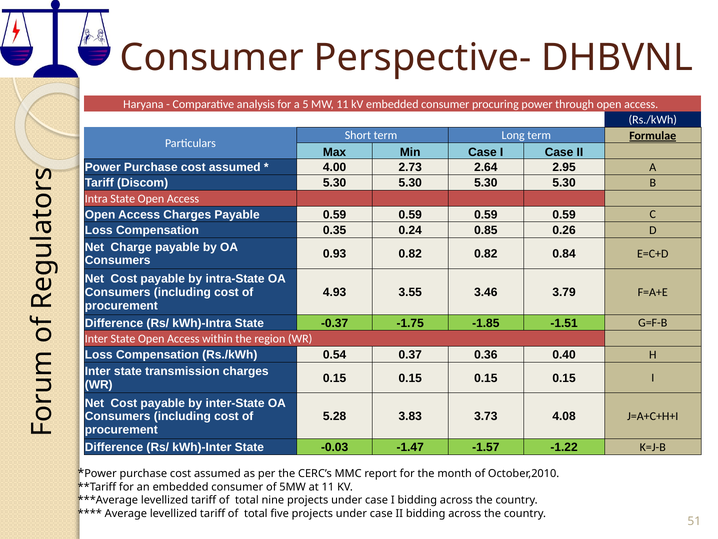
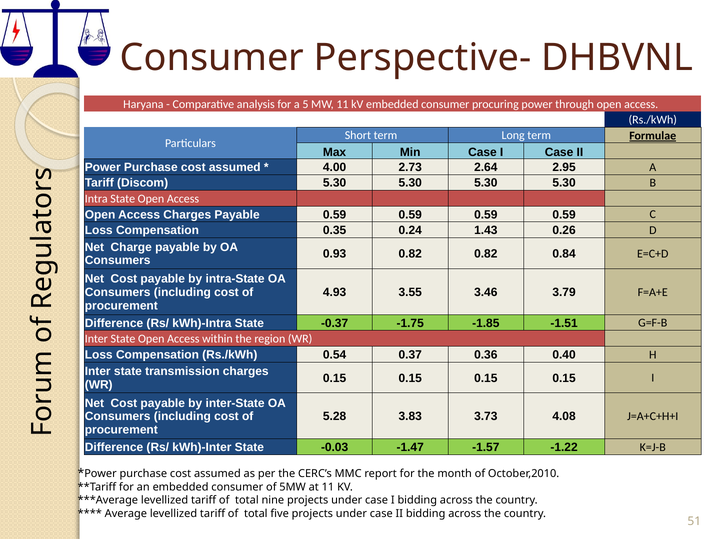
0.85: 0.85 -> 1.43
